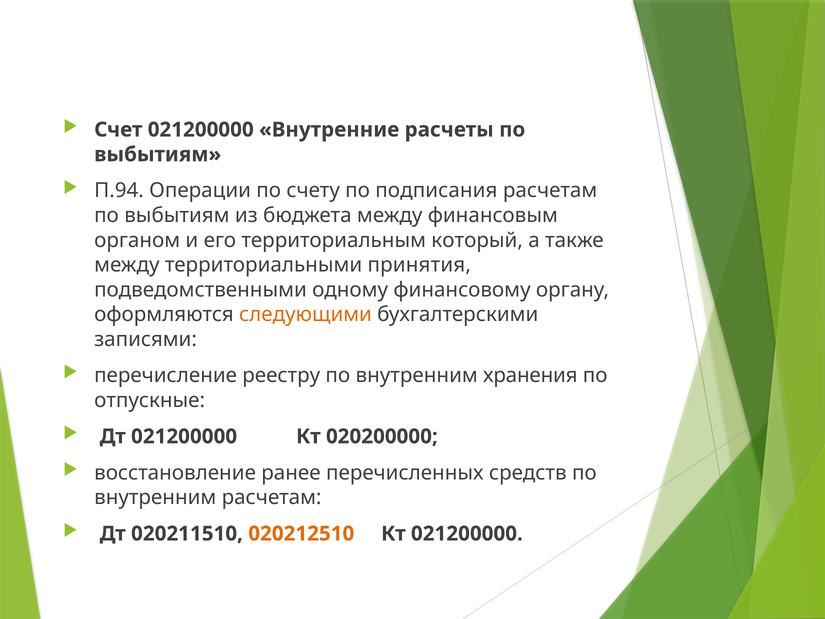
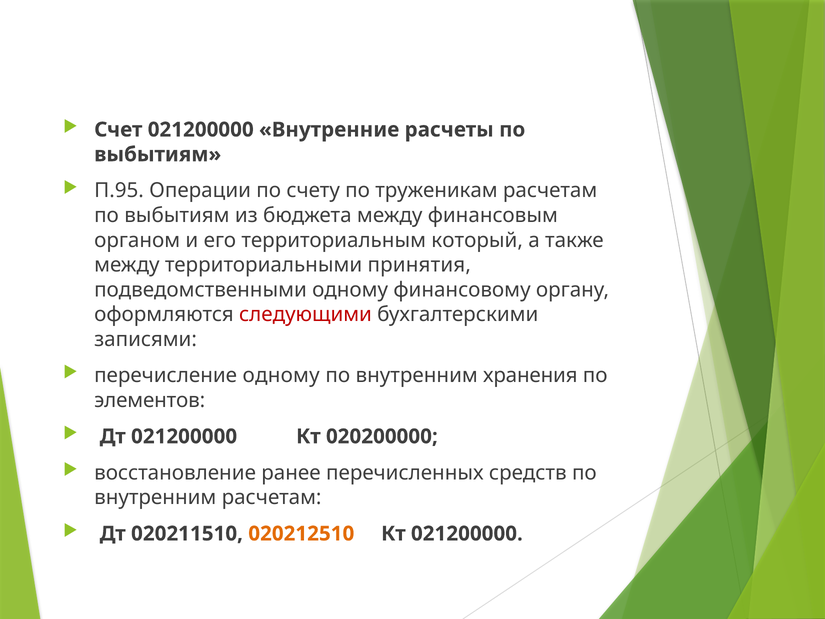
П.94: П.94 -> П.95
подписания: подписания -> труженикам
следующими colour: orange -> red
перечисление реестру: реестру -> одному
отпускные: отпускные -> элементов
